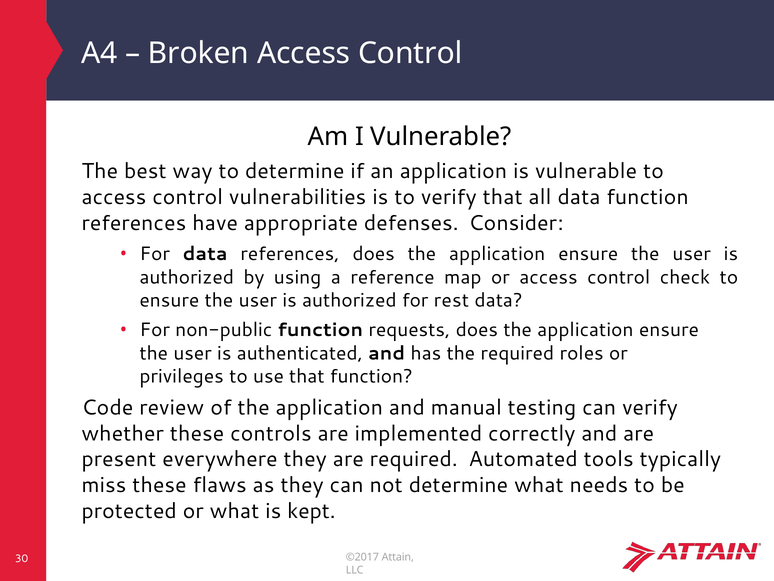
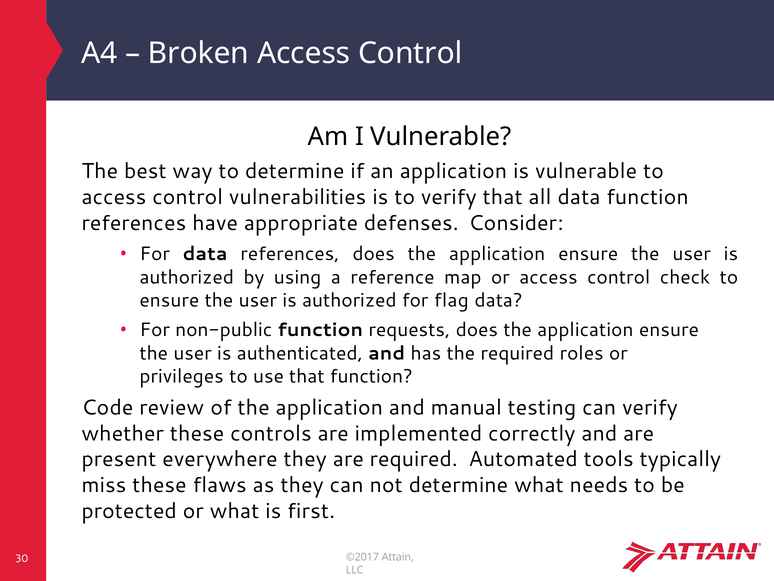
rest: rest -> flag
kept: kept -> first
